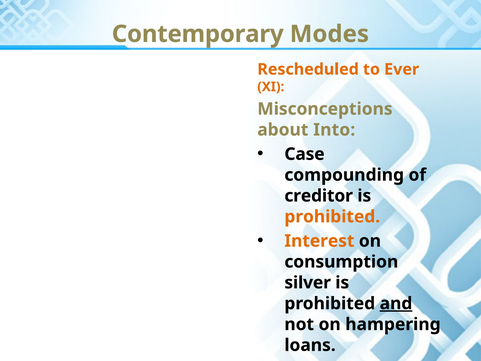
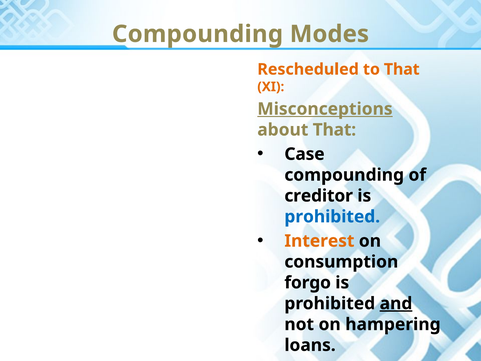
Contemporary at (198, 34): Contemporary -> Compounding
to Ever: Ever -> That
Misconceptions underline: none -> present
about Into: Into -> That
prohibited at (332, 217) colour: orange -> blue
silver: silver -> forgo
